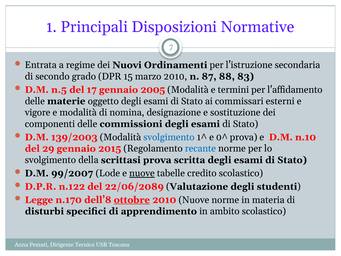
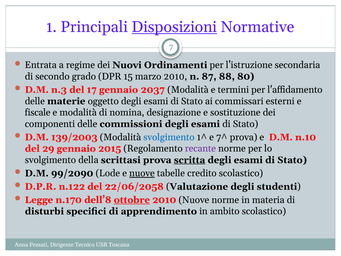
Disposizioni underline: none -> present
83: 83 -> 80
n.5: n.5 -> n.3
2005: 2005 -> 2037
vigore: vigore -> fiscale
0^: 0^ -> 7^
recante colour: blue -> purple
scritta underline: none -> present
99/2007: 99/2007 -> 99/2090
22/06/2089: 22/06/2089 -> 22/06/2058
